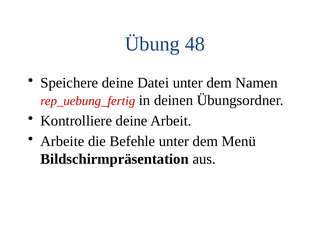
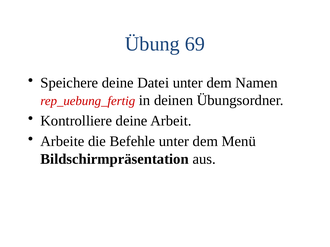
48: 48 -> 69
